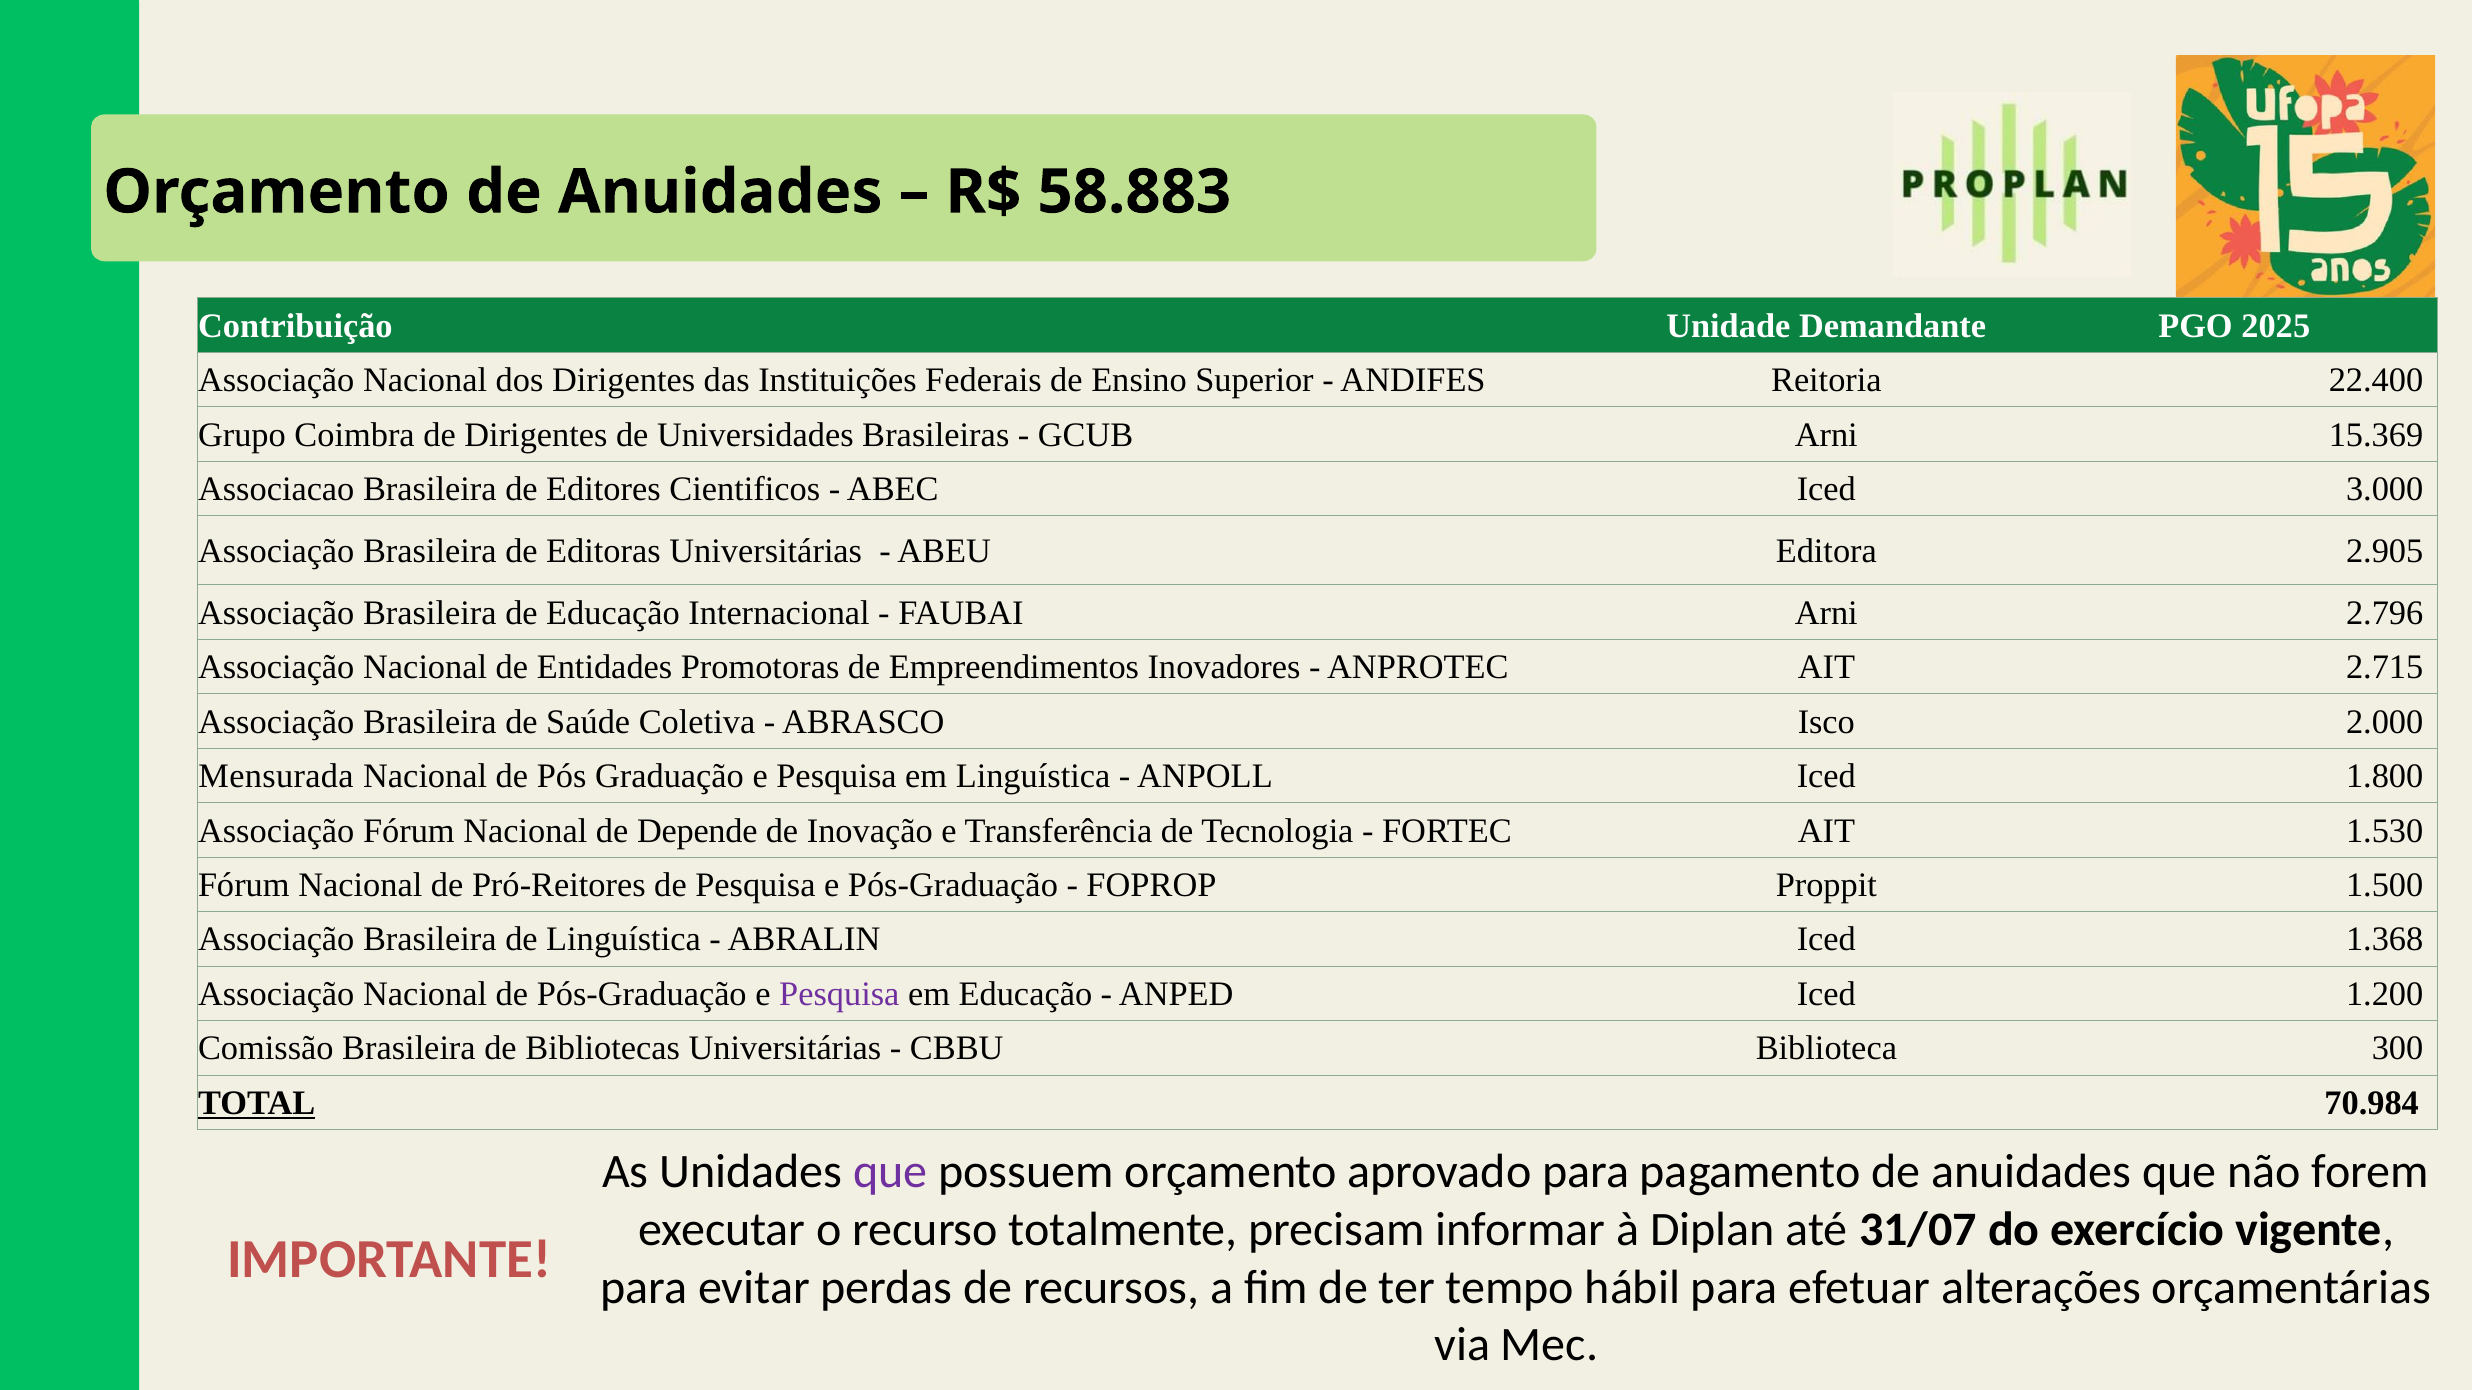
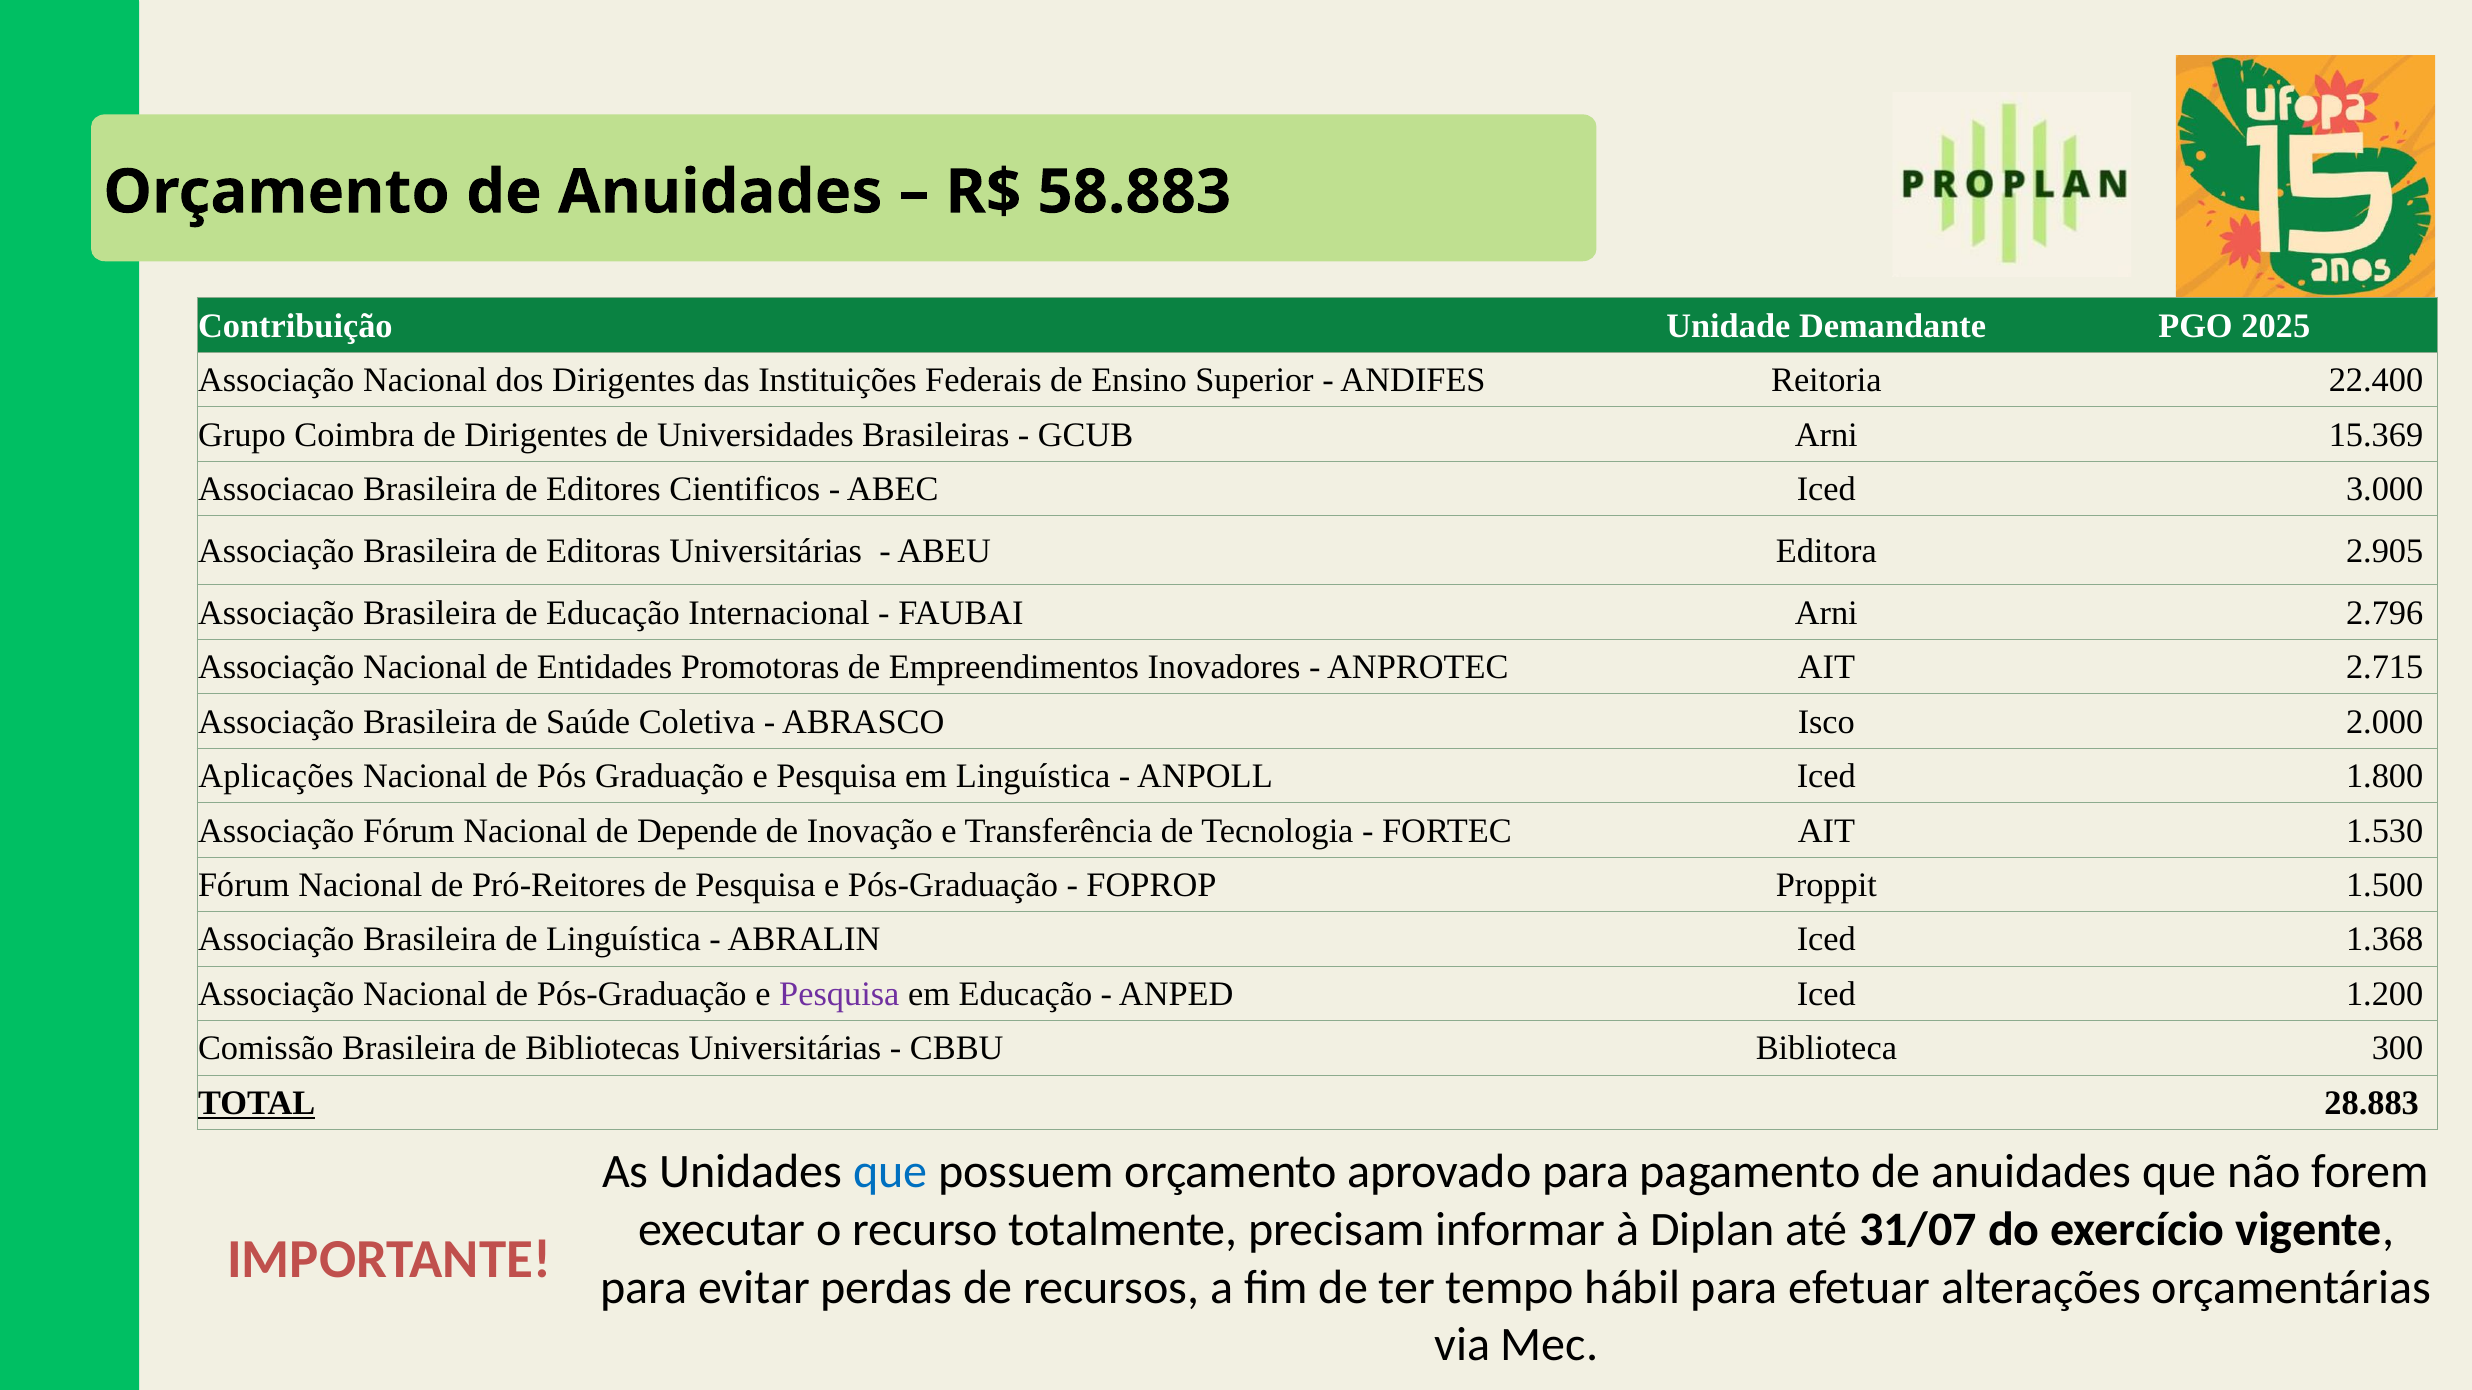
Mensurada: Mensurada -> Aplicações
70.984: 70.984 -> 28.883
que at (891, 1172) colour: purple -> blue
